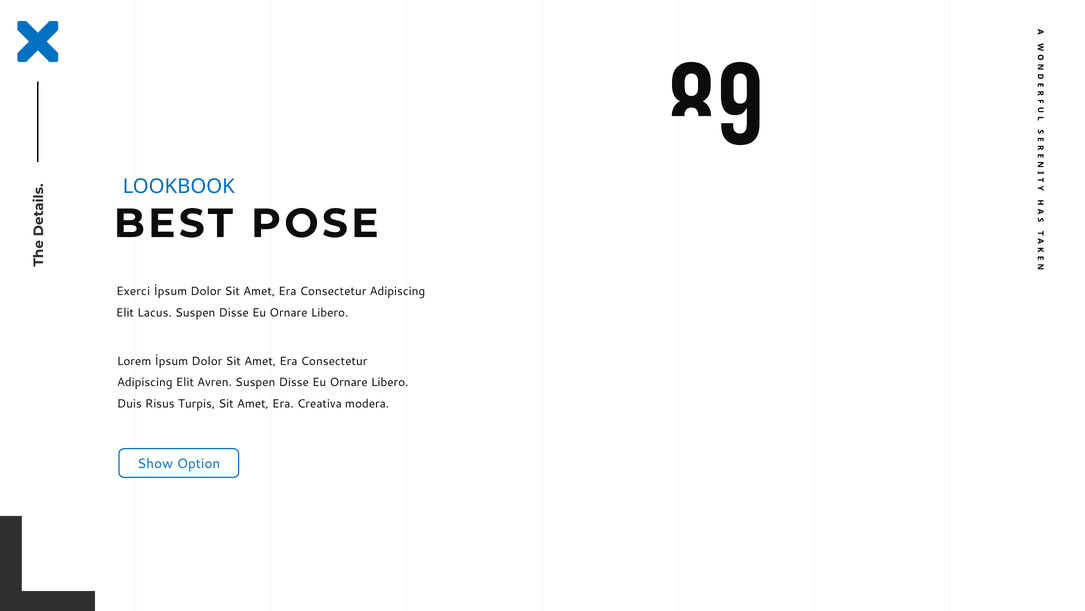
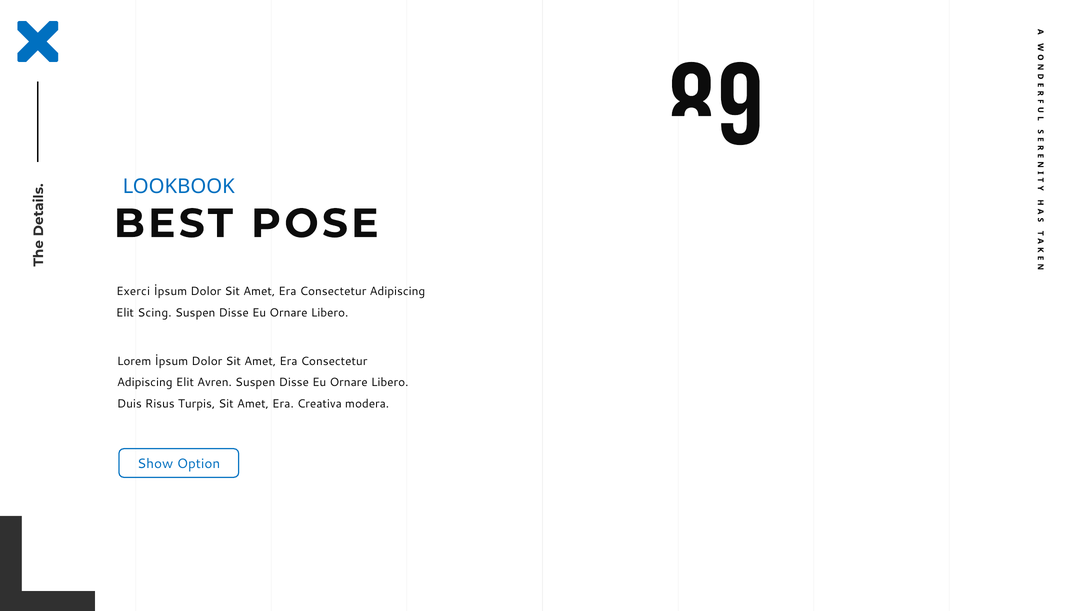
Lacus: Lacus -> Scing
